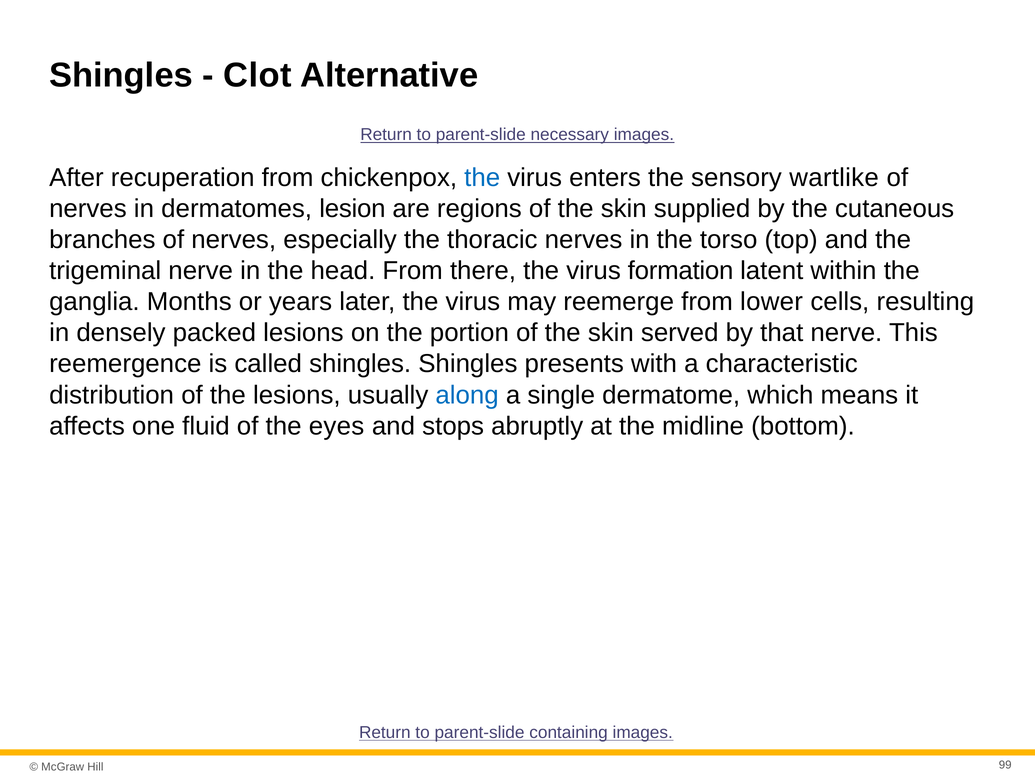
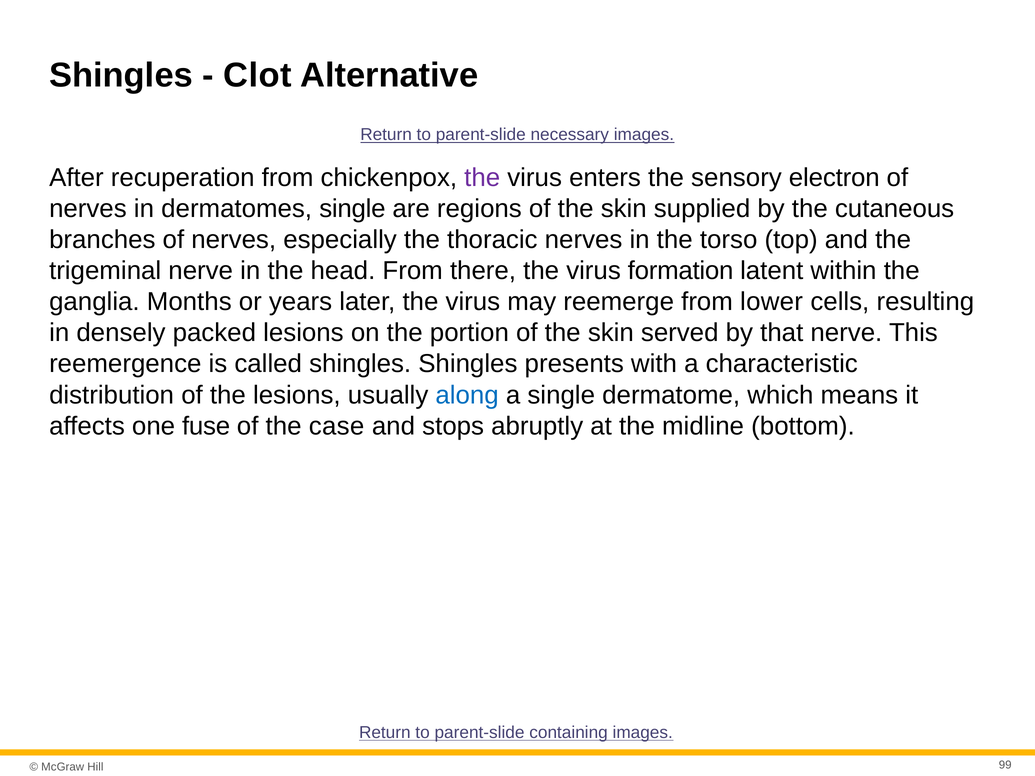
the at (482, 178) colour: blue -> purple
wartlike: wartlike -> electron
dermatomes lesion: lesion -> single
fluid: fluid -> fuse
eyes: eyes -> case
